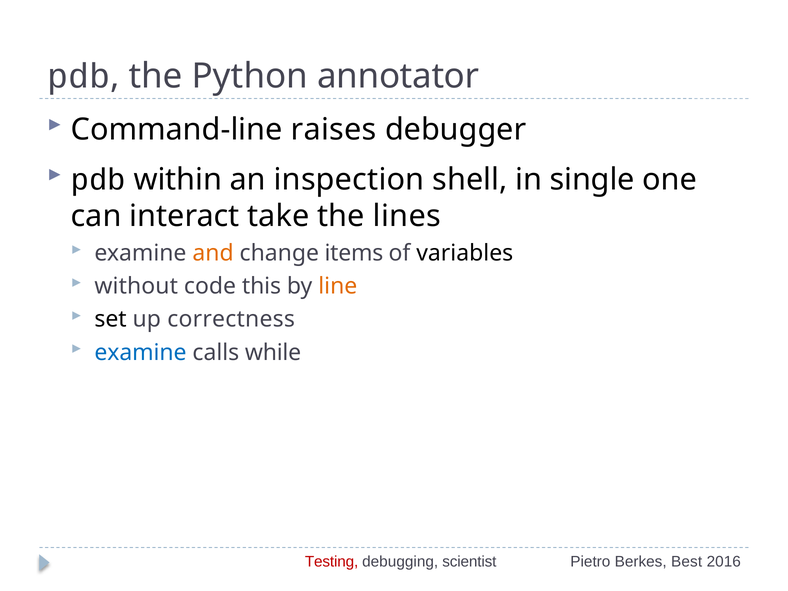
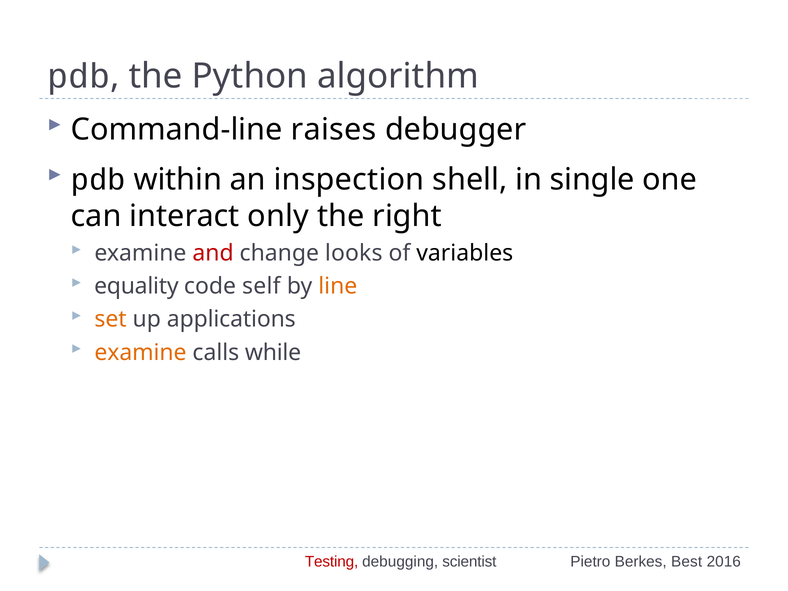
annotator: annotator -> algorithm
take: take -> only
lines: lines -> right
and colour: orange -> red
items: items -> looks
without: without -> equality
this: this -> self
set colour: black -> orange
correctness: correctness -> applications
examine at (140, 352) colour: blue -> orange
